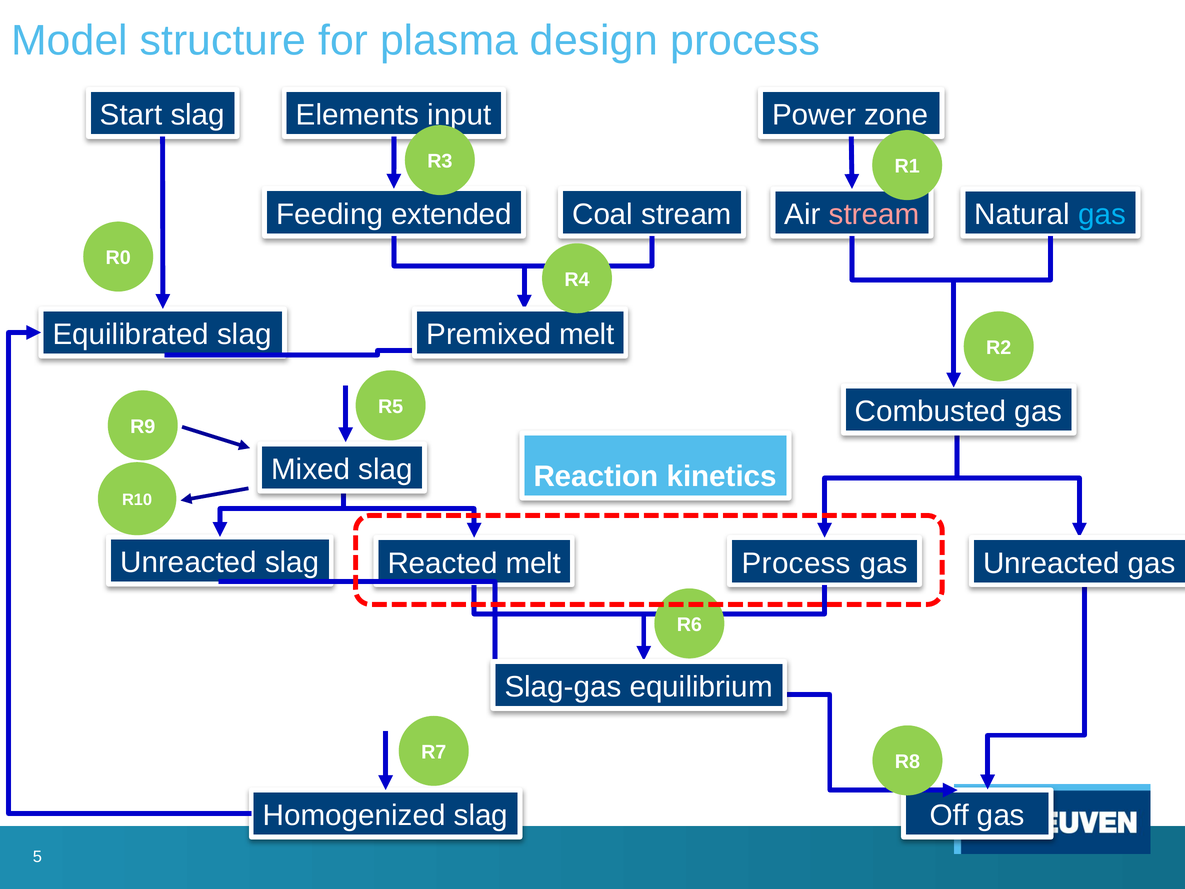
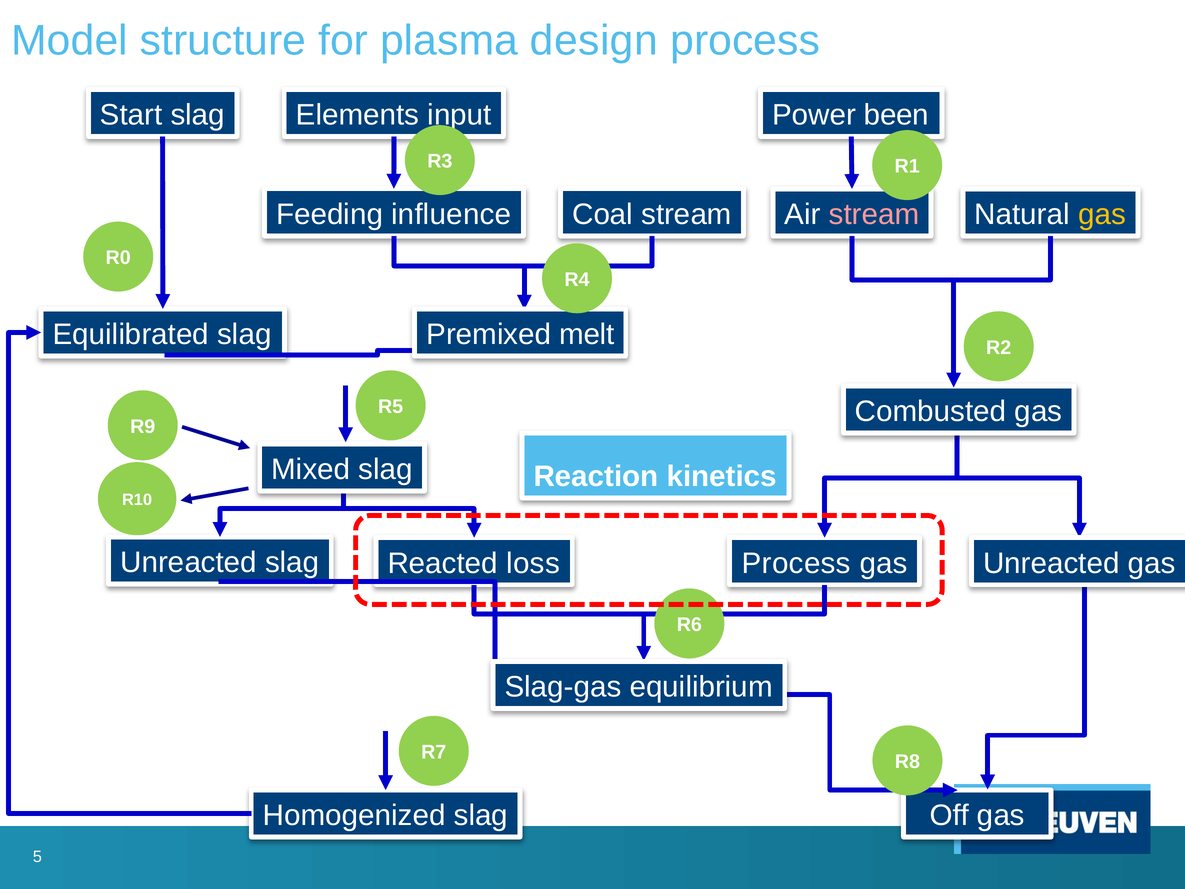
zone: zone -> been
extended: extended -> influence
gas at (1102, 214) colour: light blue -> yellow
Reacted melt: melt -> loss
